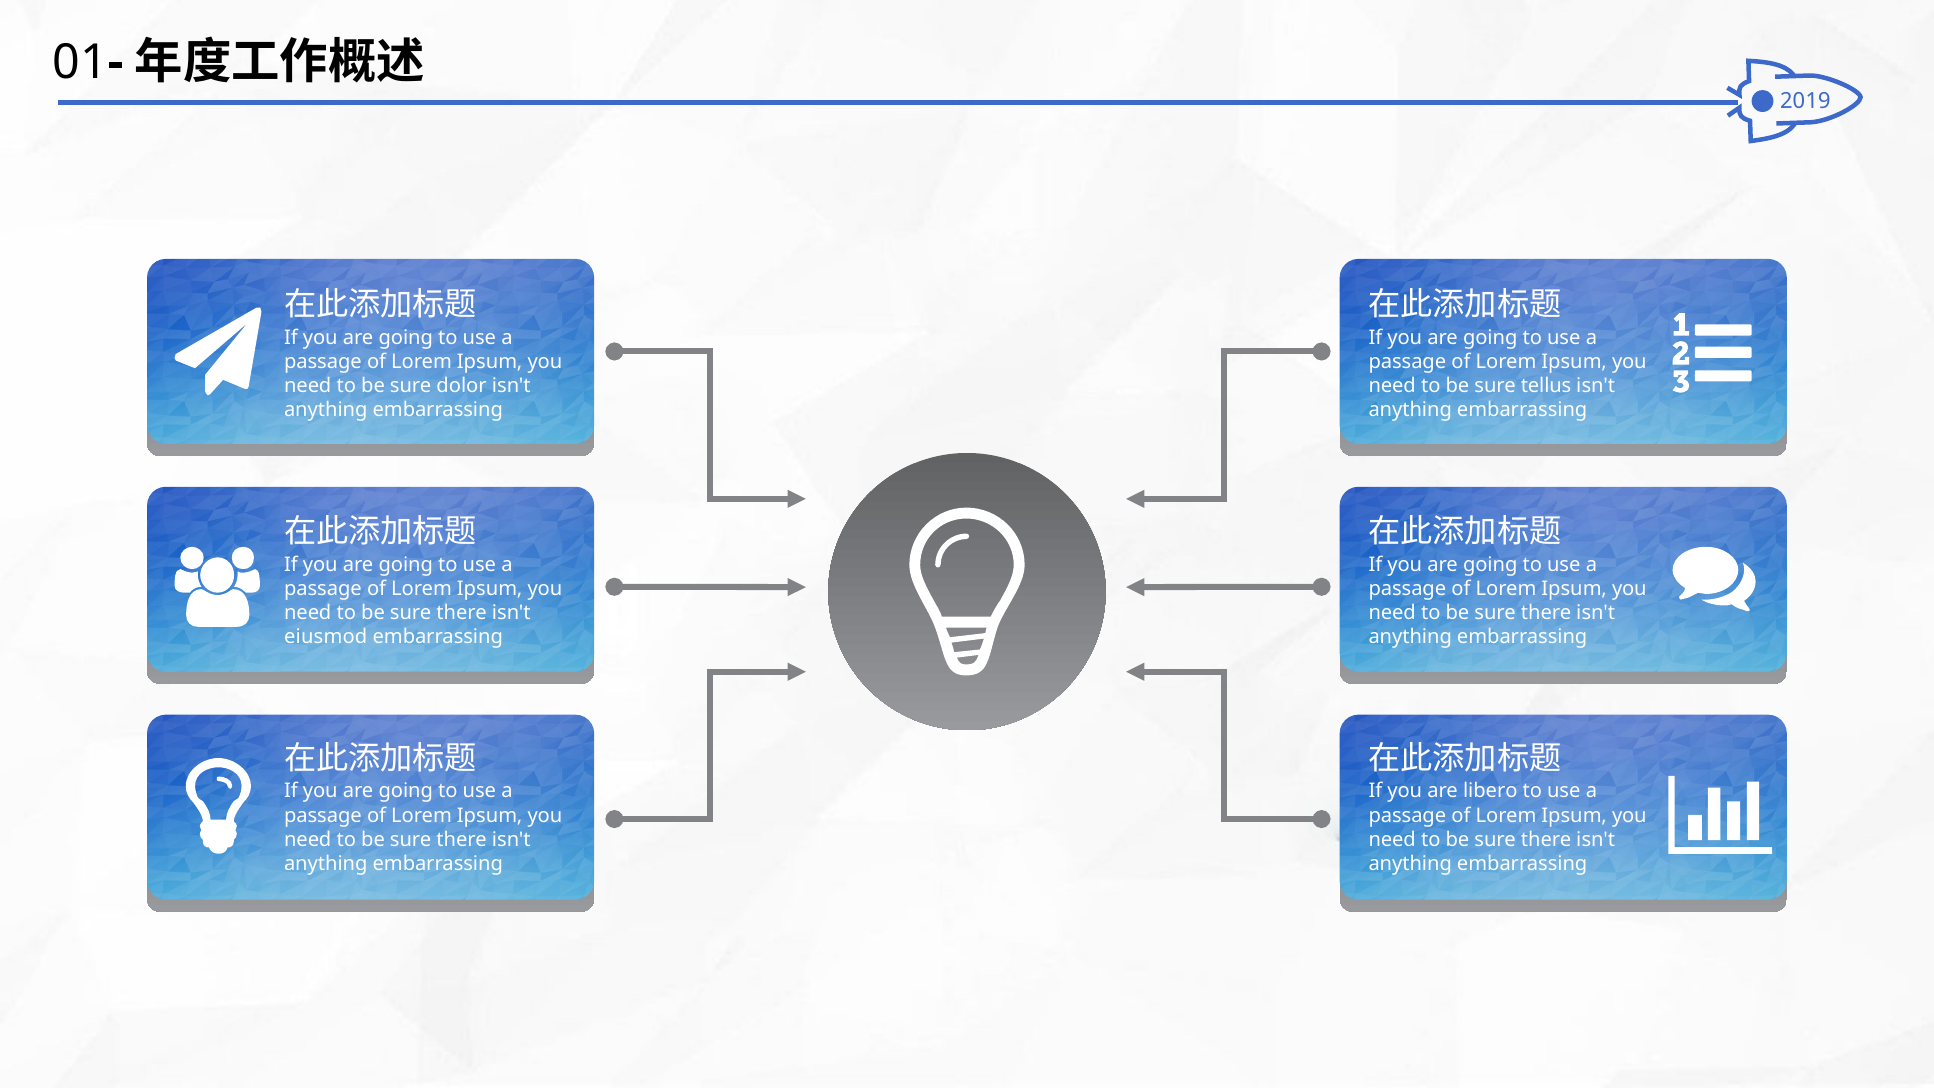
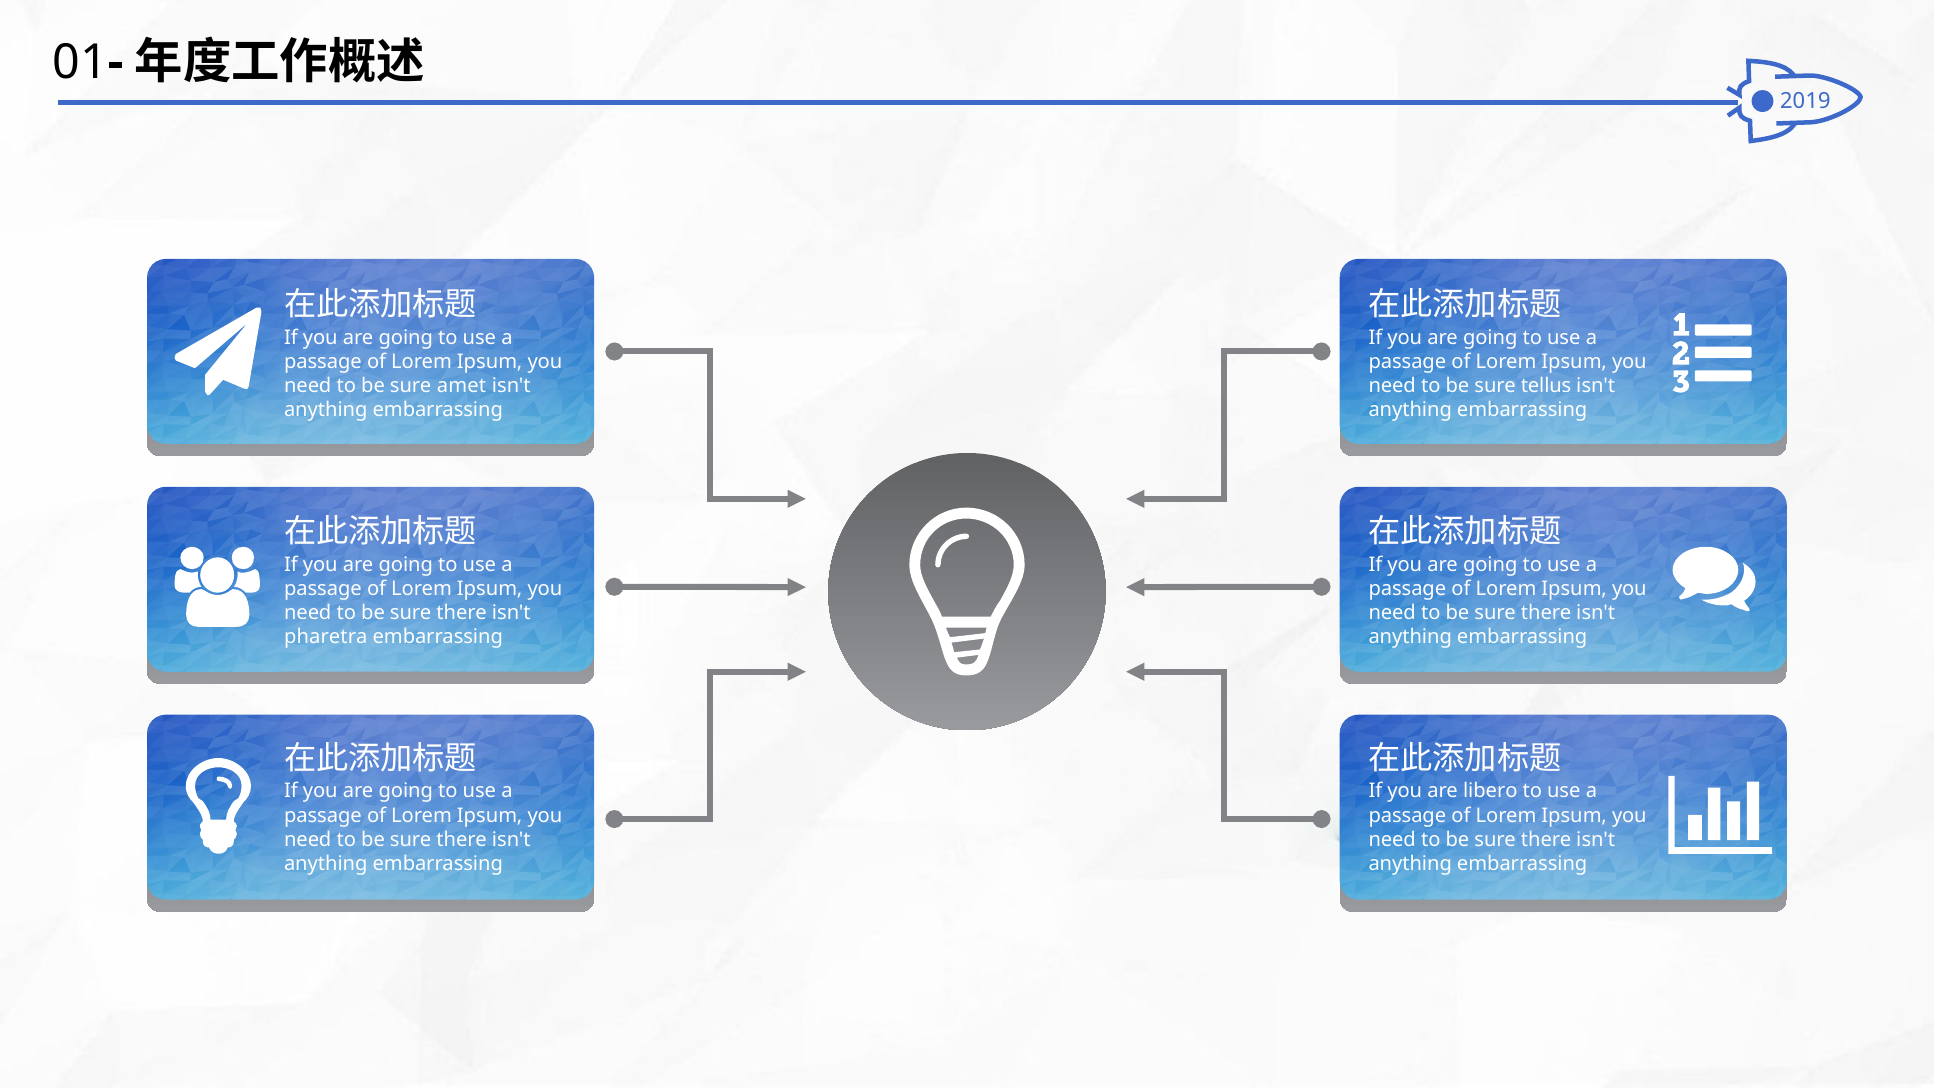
dolor: dolor -> amet
eiusmod: eiusmod -> pharetra
